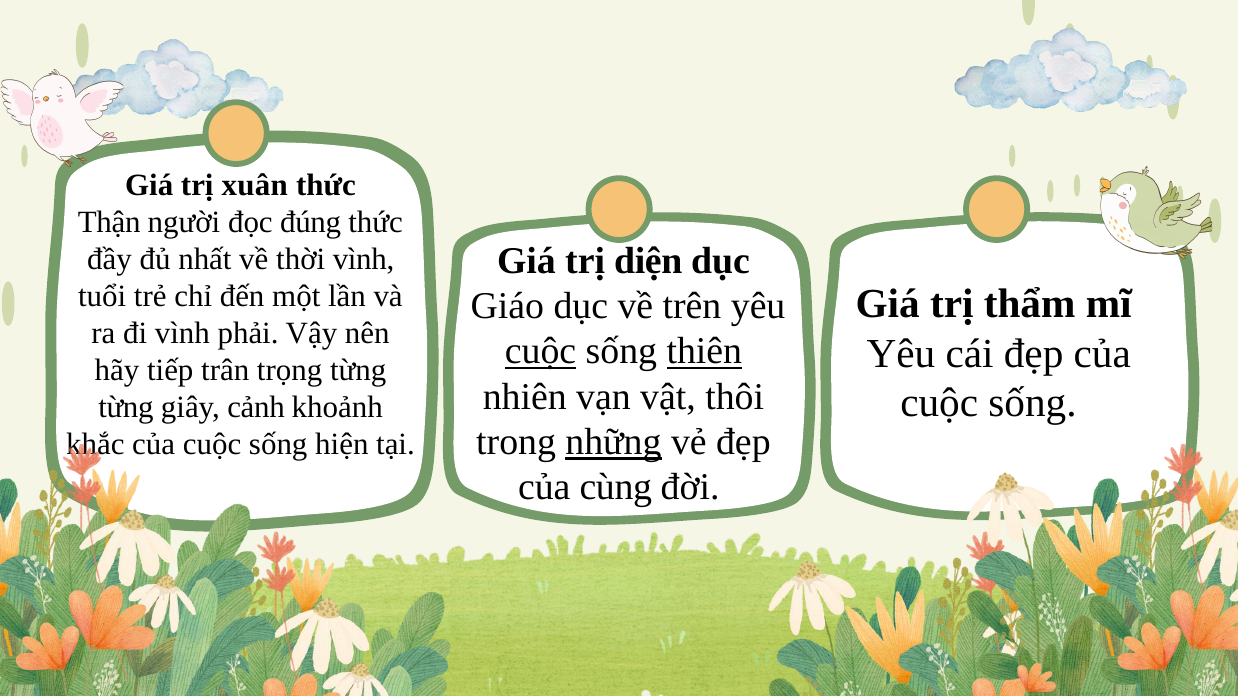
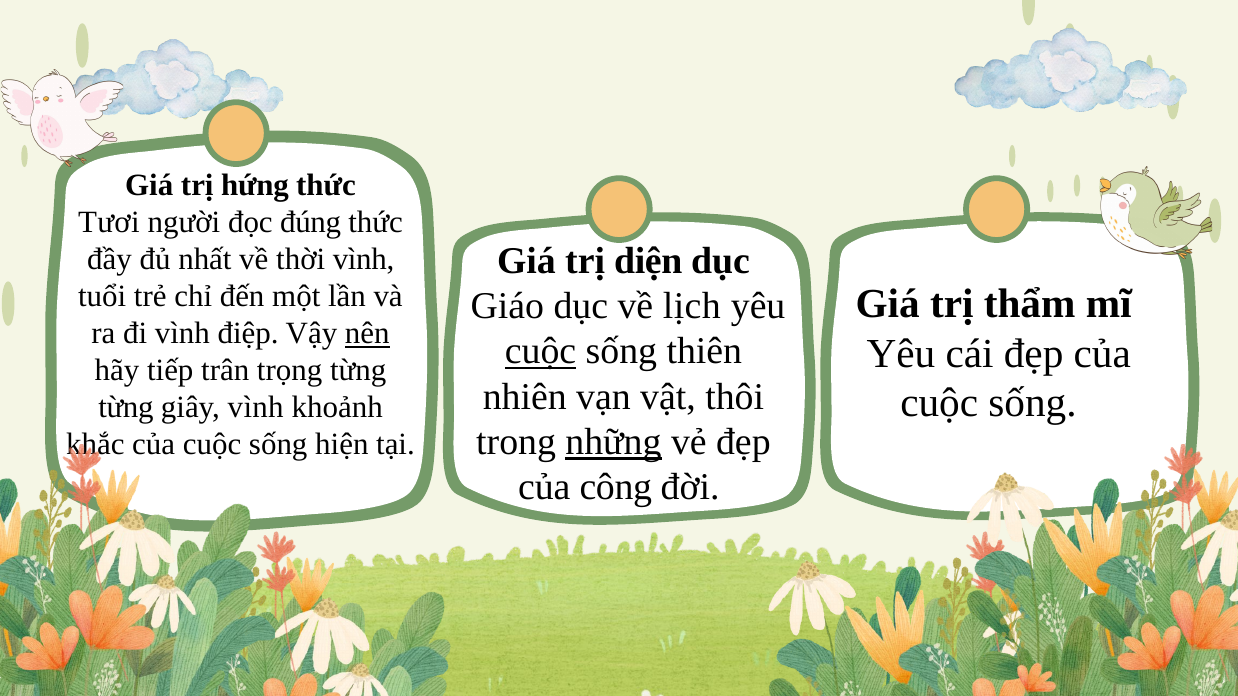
xuân: xuân -> hứng
Thận: Thận -> Tươi
trên: trên -> lịch
phải: phải -> điệp
nên underline: none -> present
thiên underline: present -> none
giây cảnh: cảnh -> vình
cùng: cùng -> công
